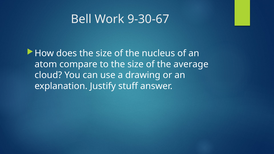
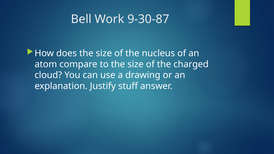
9-30-67: 9-30-67 -> 9-30-87
average: average -> charged
